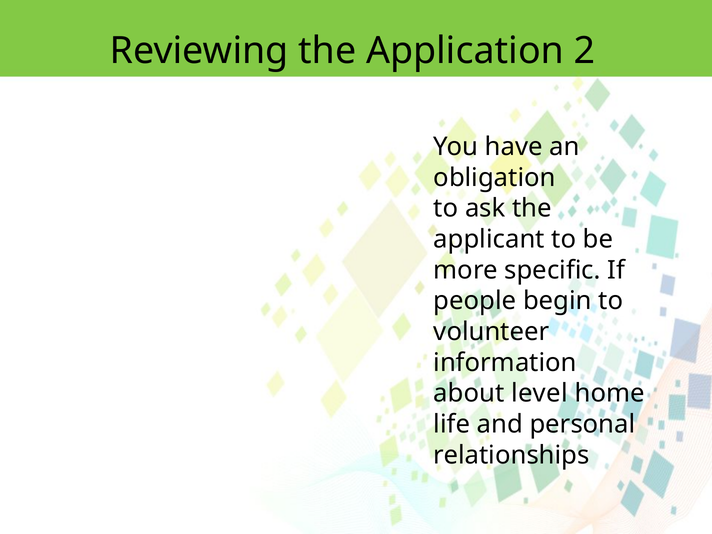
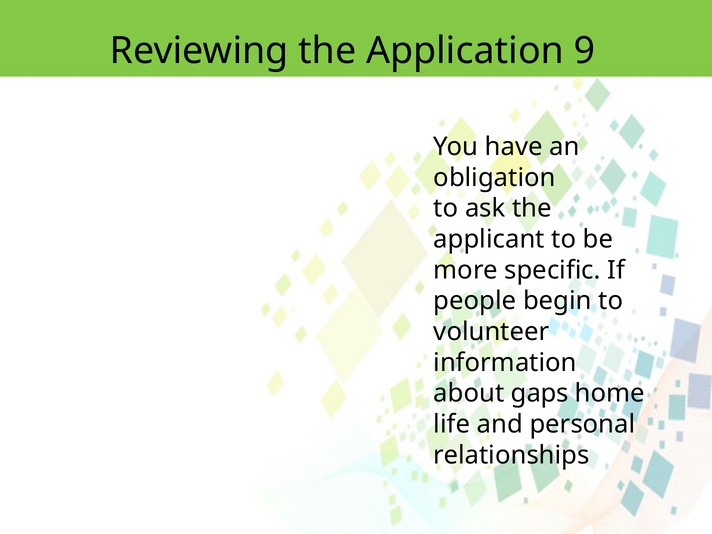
2: 2 -> 9
level: level -> gaps
